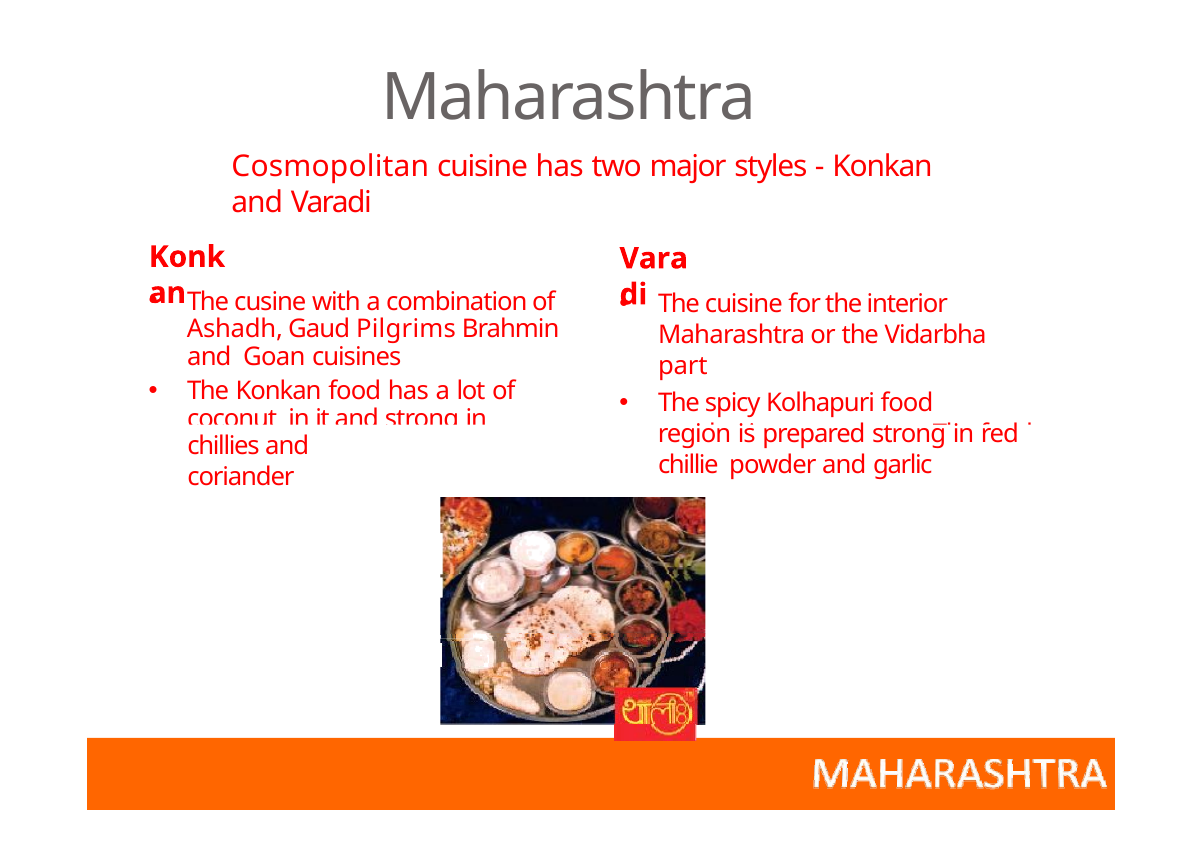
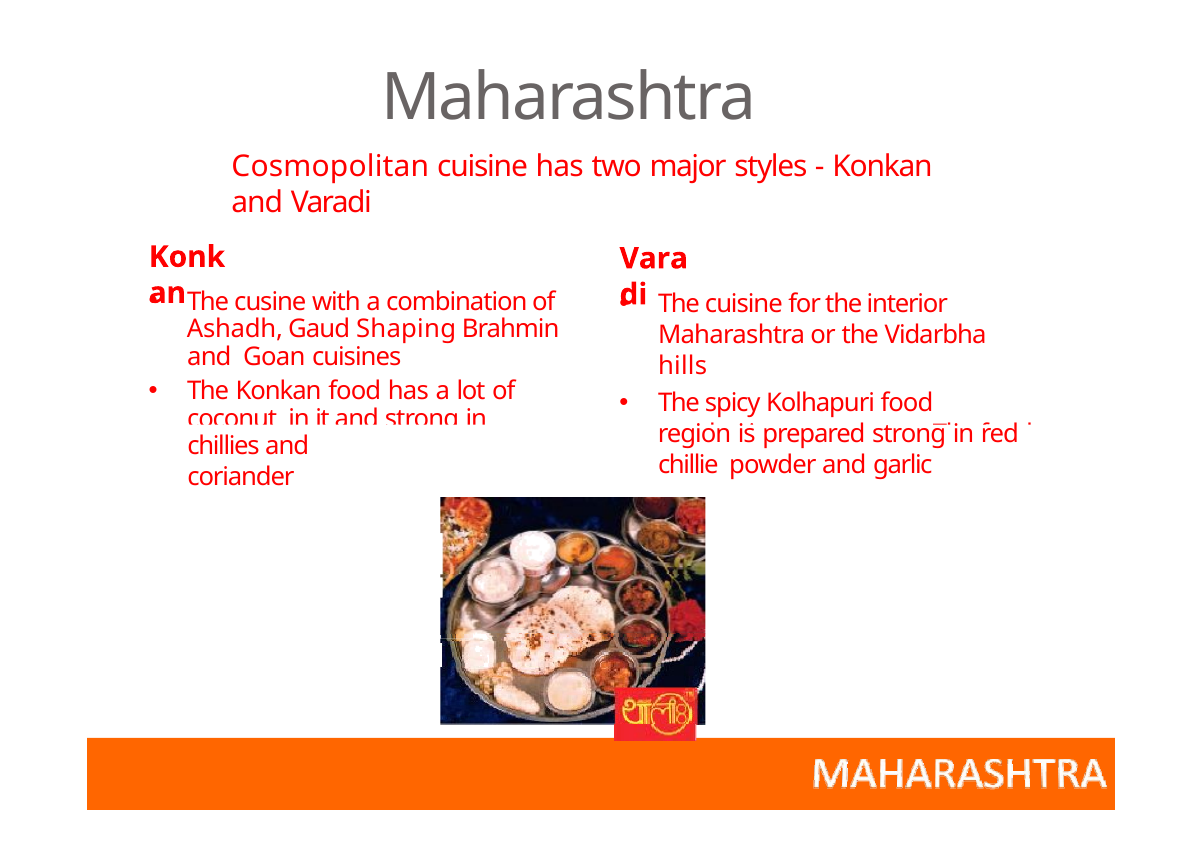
Pilgrims: Pilgrims -> Shaping
part: part -> hills
